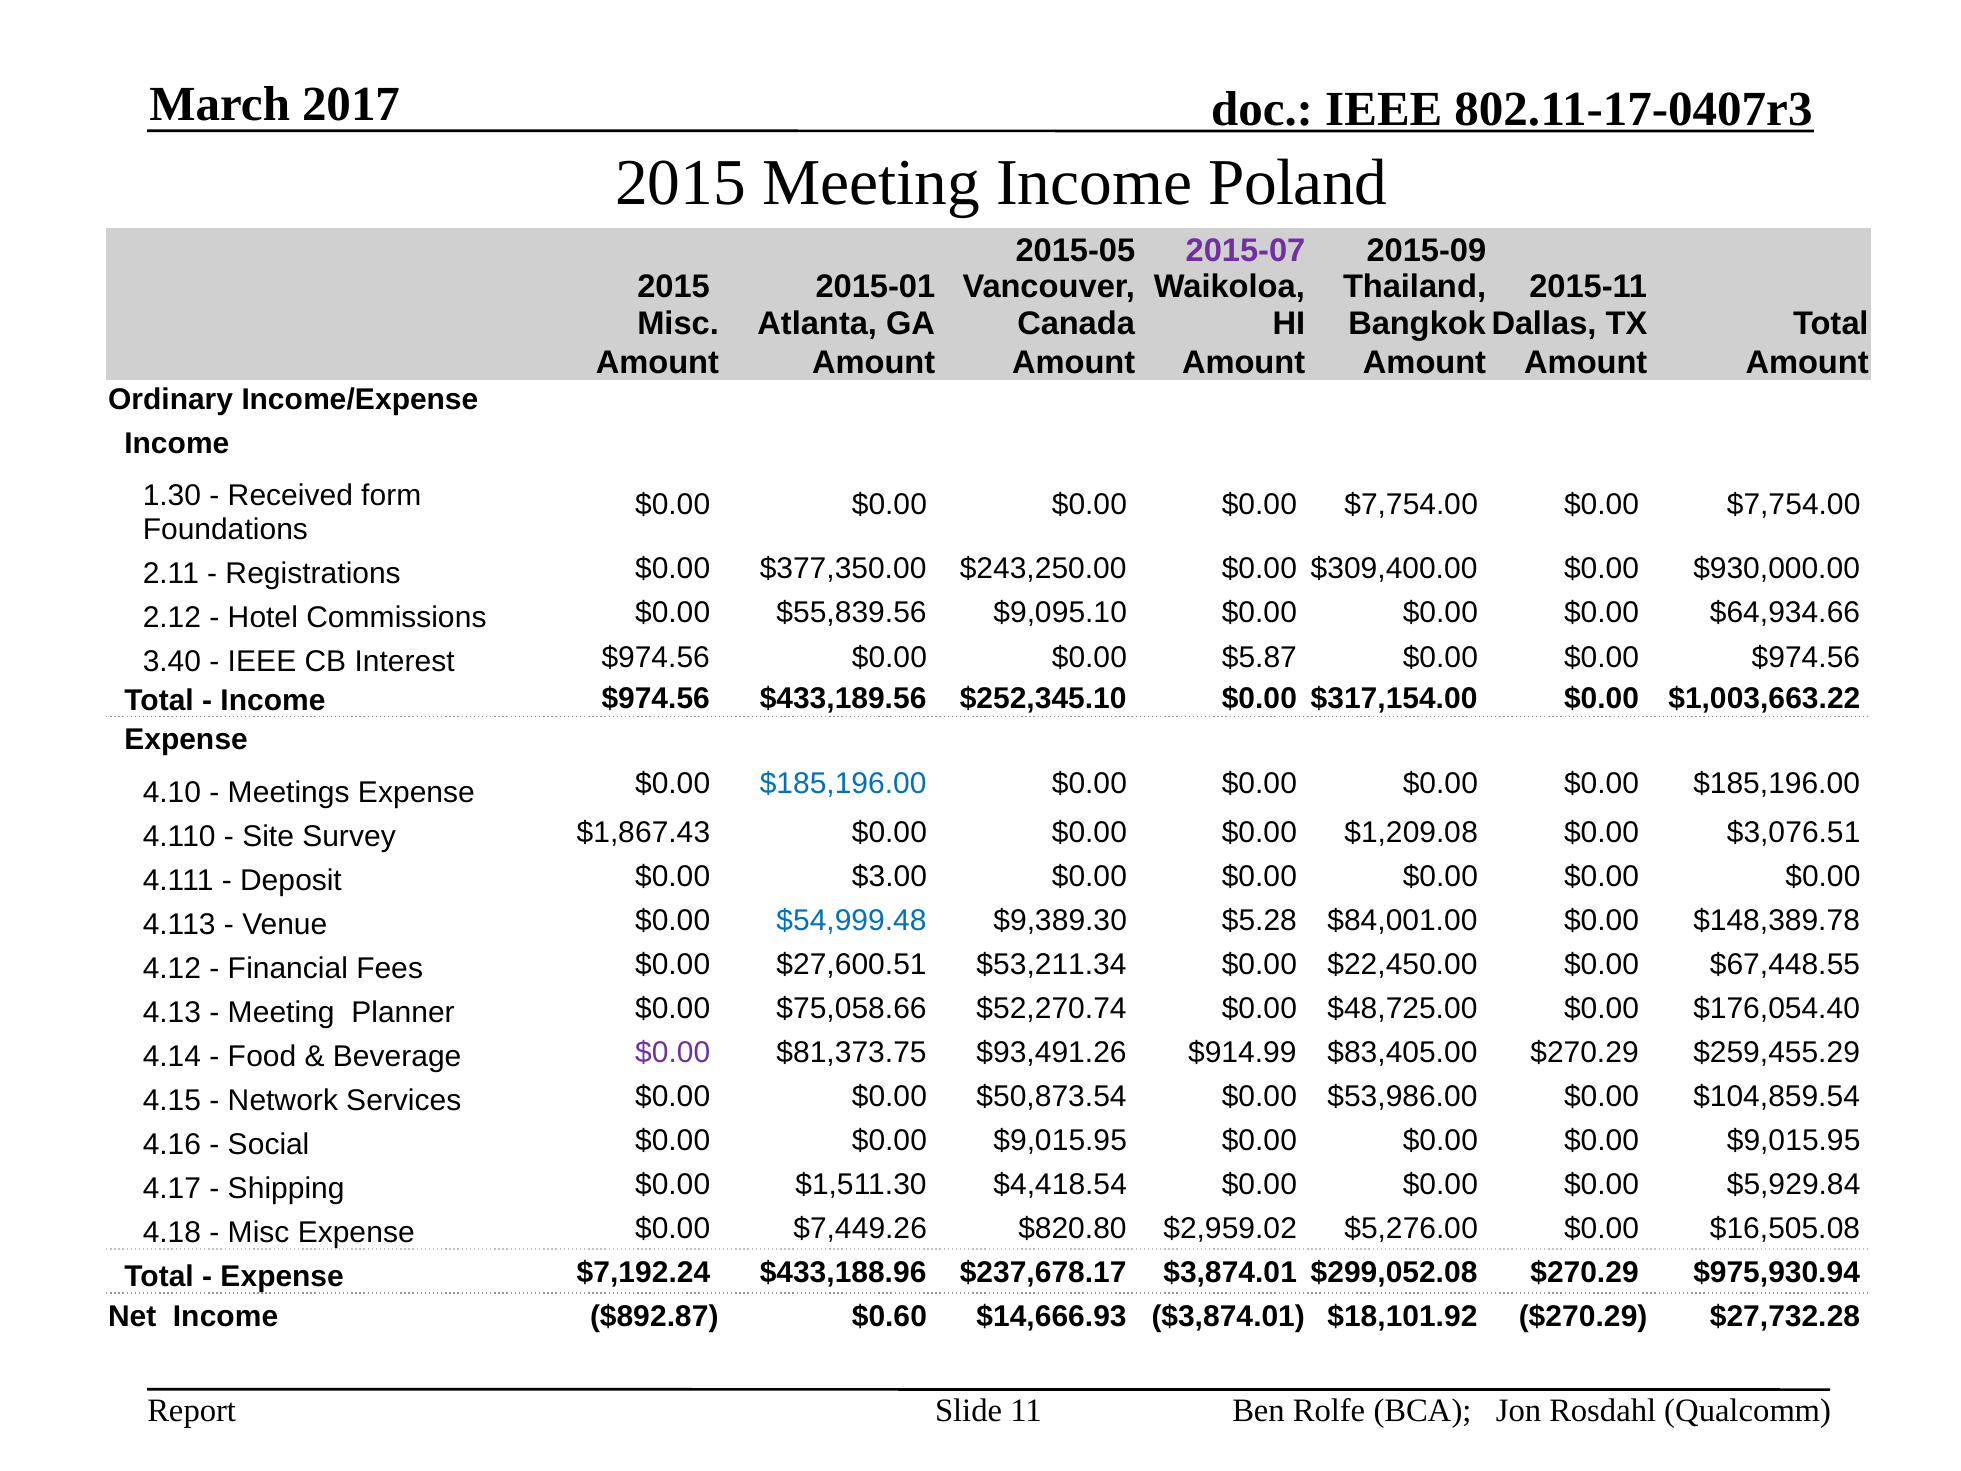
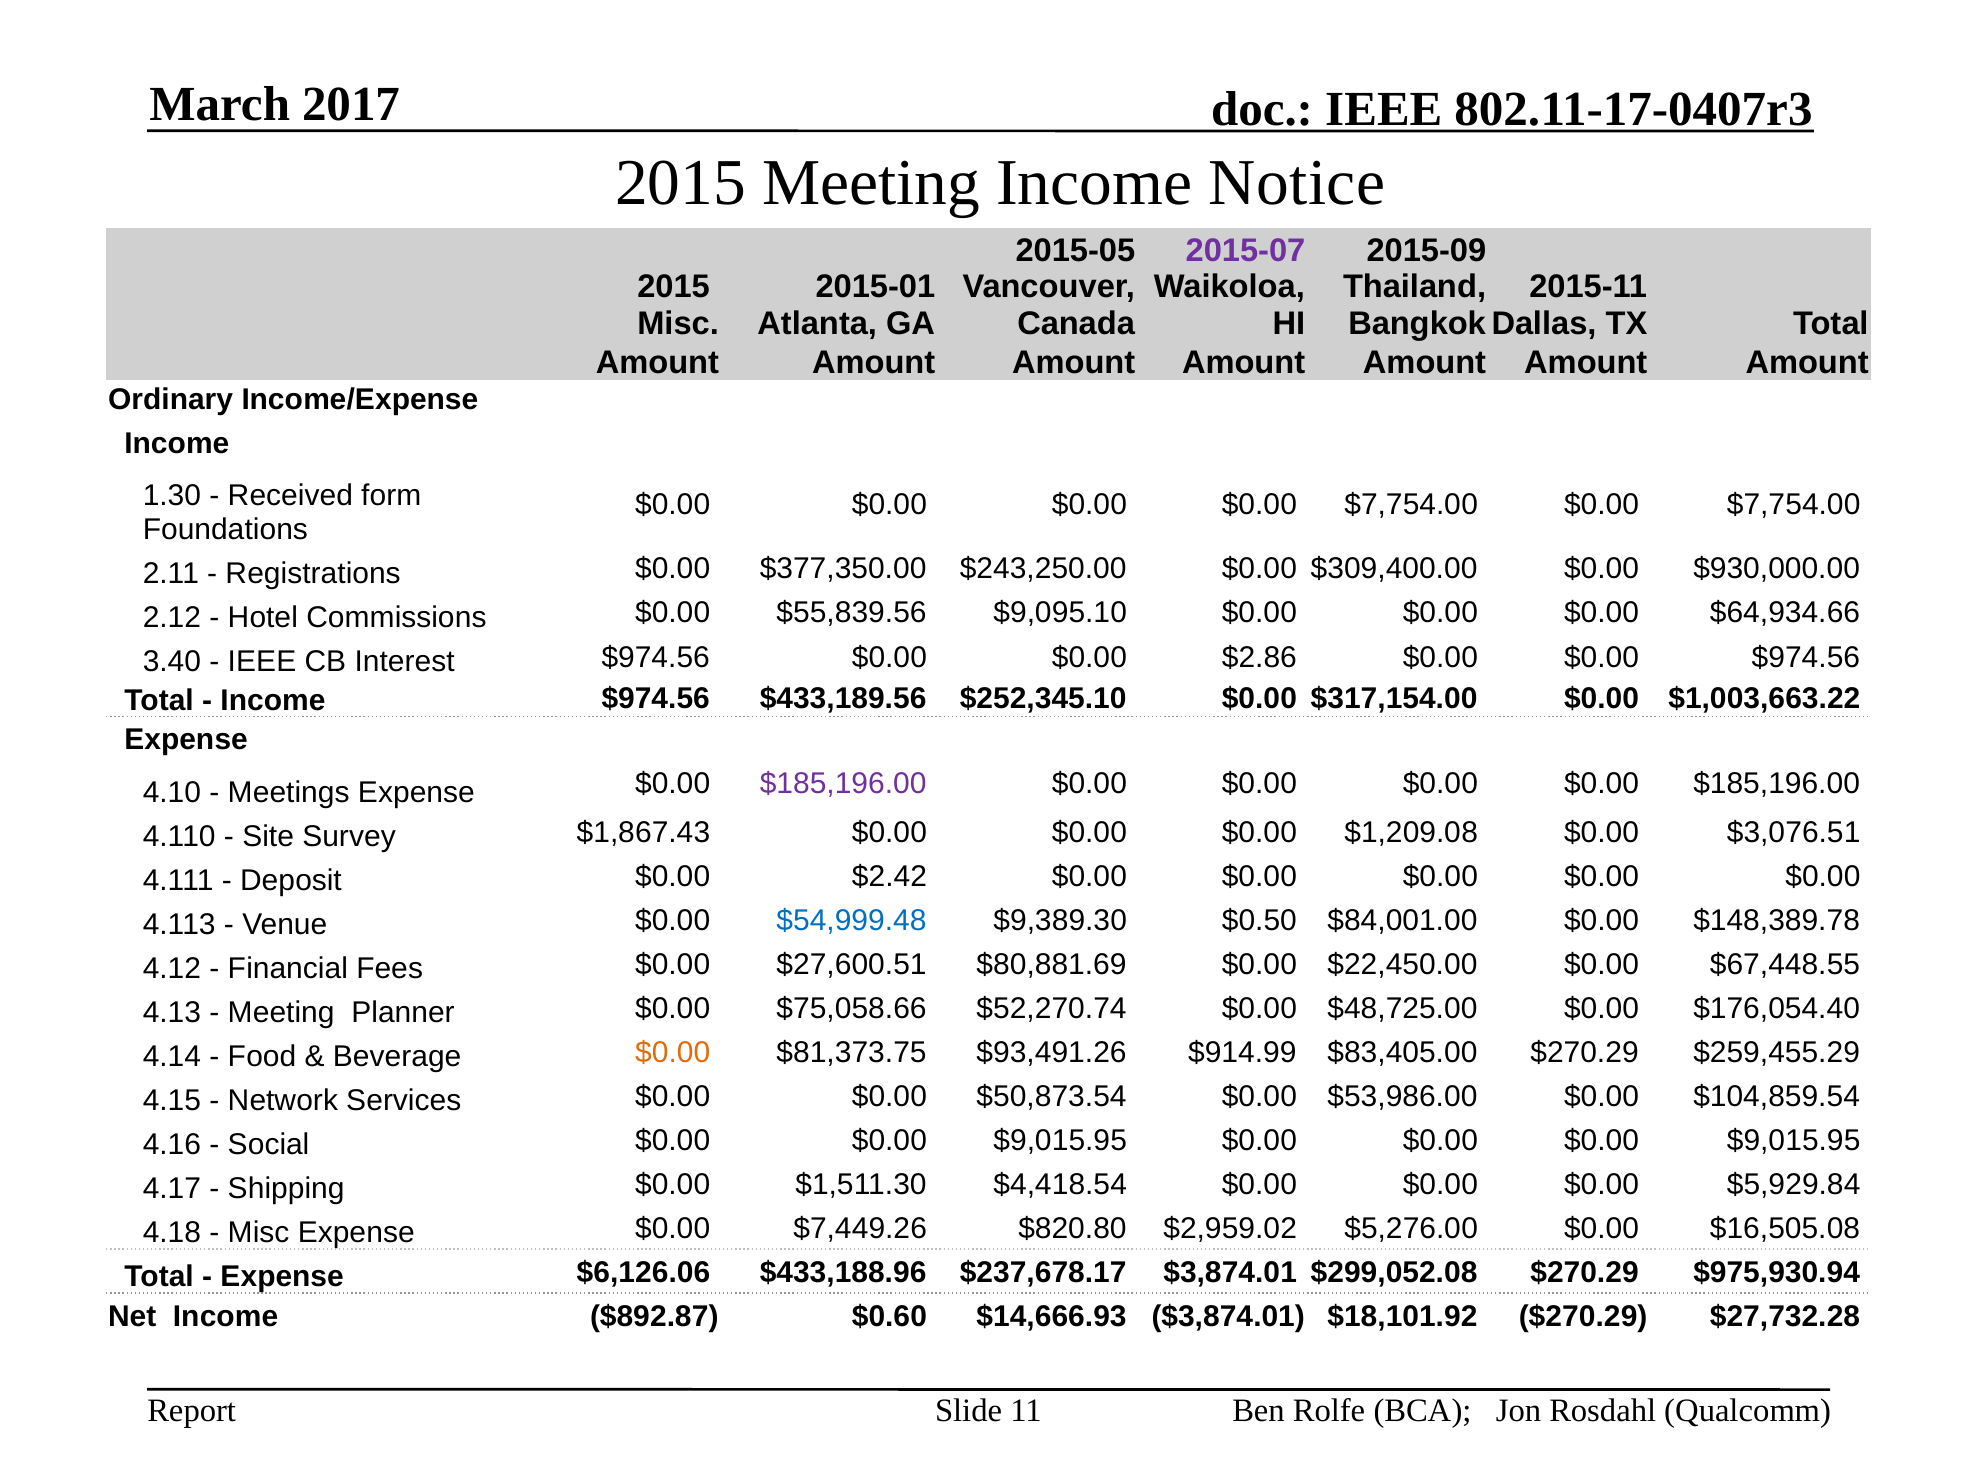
Poland: Poland -> Notice
$5.87: $5.87 -> $2.86
$185,196.00 at (843, 784) colour: blue -> purple
$3.00: $3.00 -> $2.42
$5.28: $5.28 -> $0.50
$53,211.34: $53,211.34 -> $80,881.69
$0.00 at (673, 1052) colour: purple -> orange
$7,192.24: $7,192.24 -> $6,126.06
